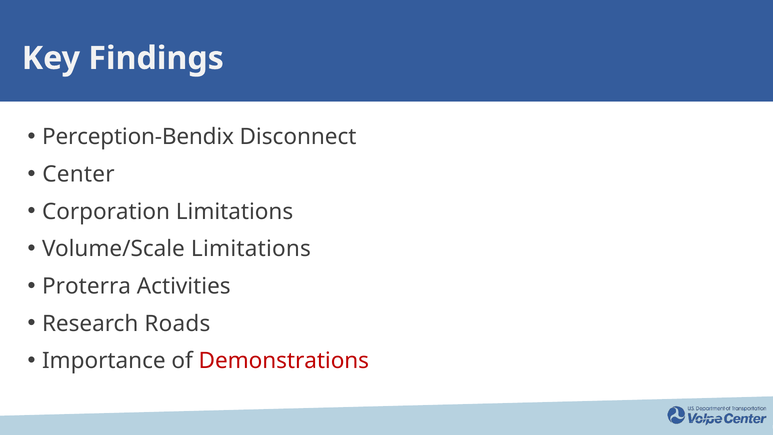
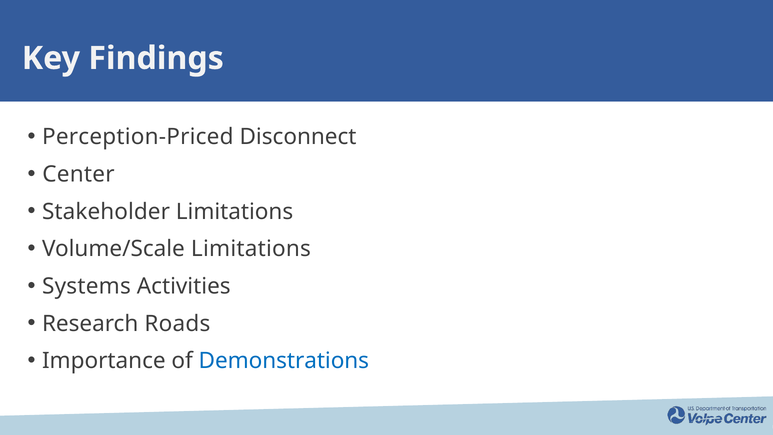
Perception-Bendix: Perception-Bendix -> Perception-Priced
Corporation: Corporation -> Stakeholder
Proterra: Proterra -> Systems
Demonstrations colour: red -> blue
